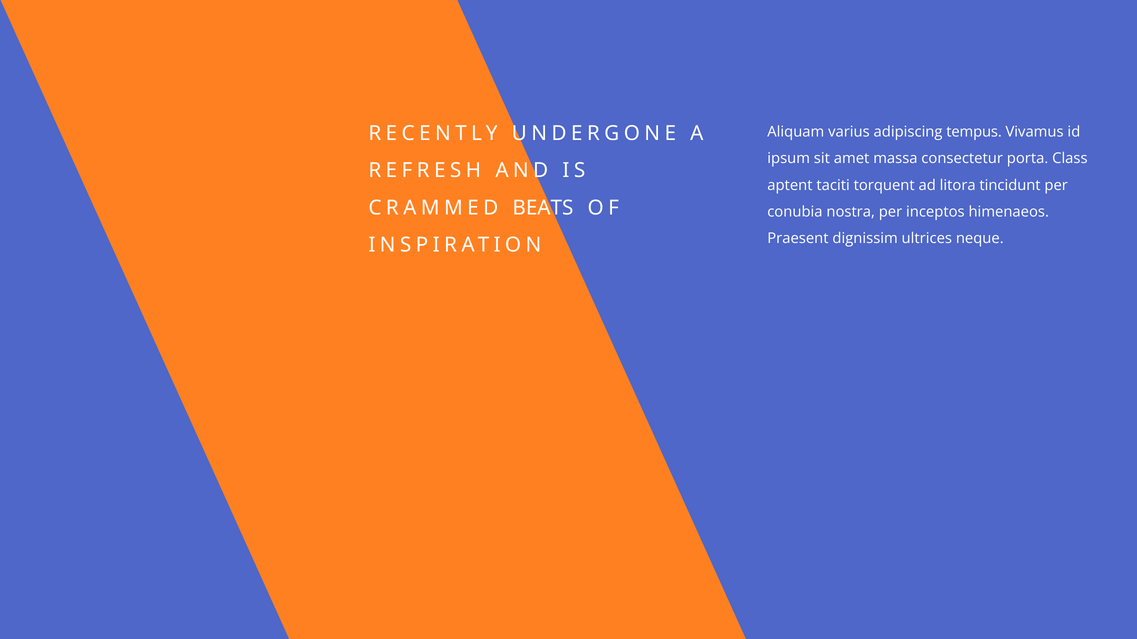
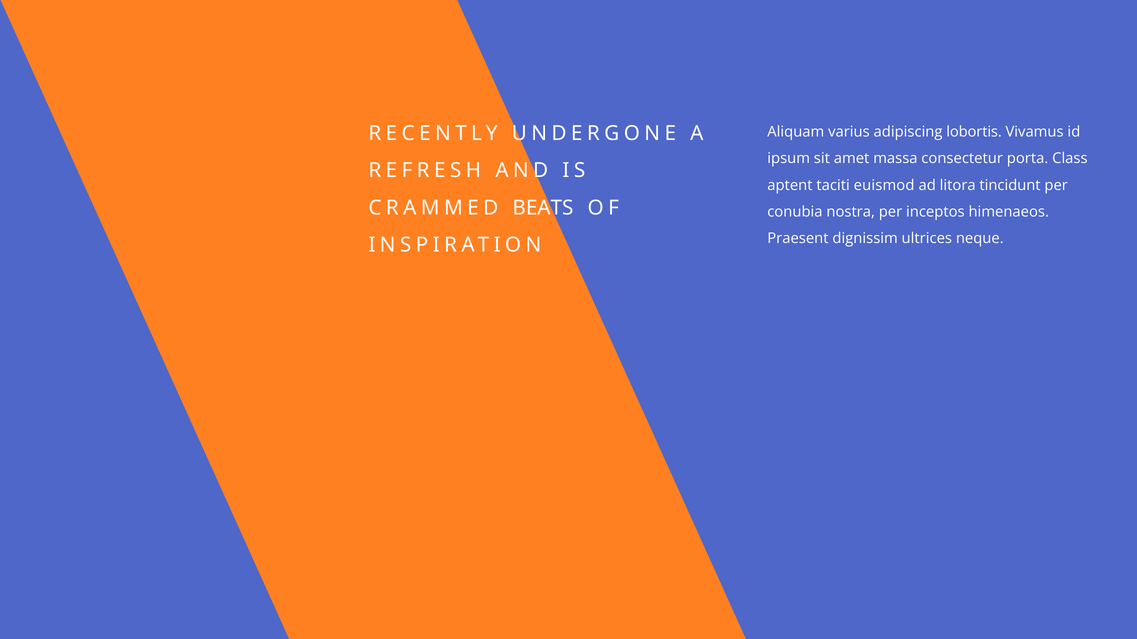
tempus: tempus -> lobortis
torquent: torquent -> euismod
